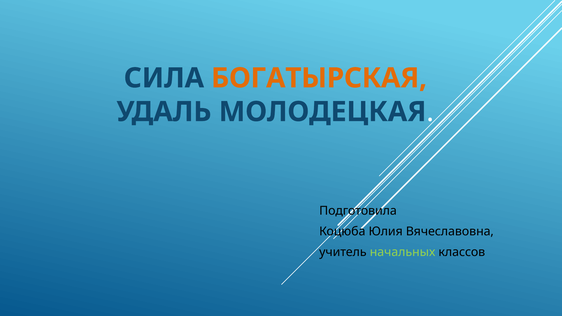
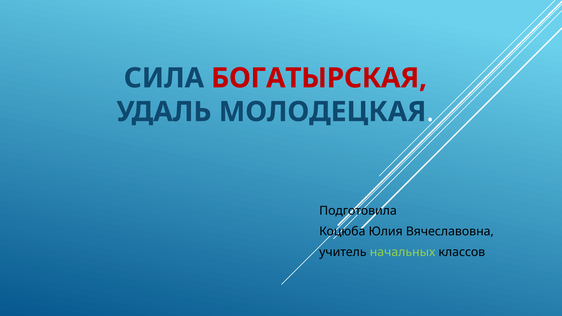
БОГАТЫРСКАЯ colour: orange -> red
